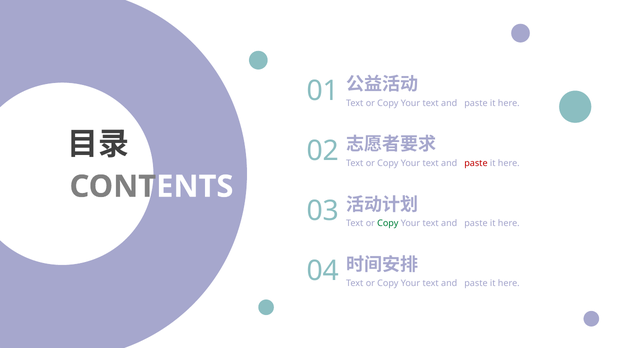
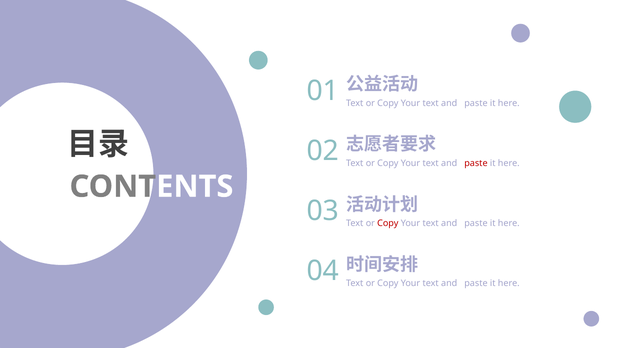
Copy at (388, 223) colour: green -> red
